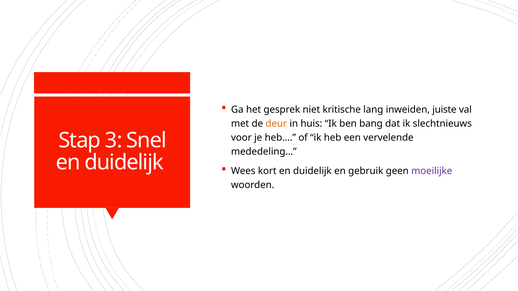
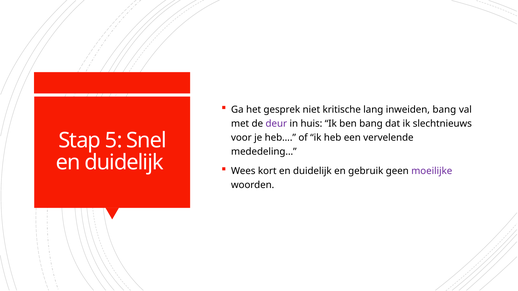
inweiden juiste: juiste -> bang
deur colour: orange -> purple
3: 3 -> 5
